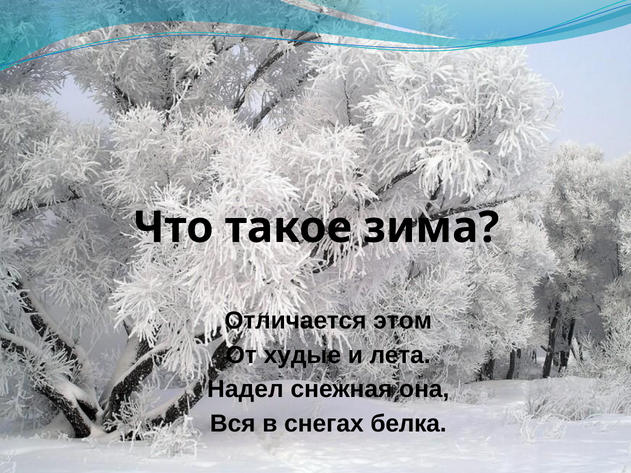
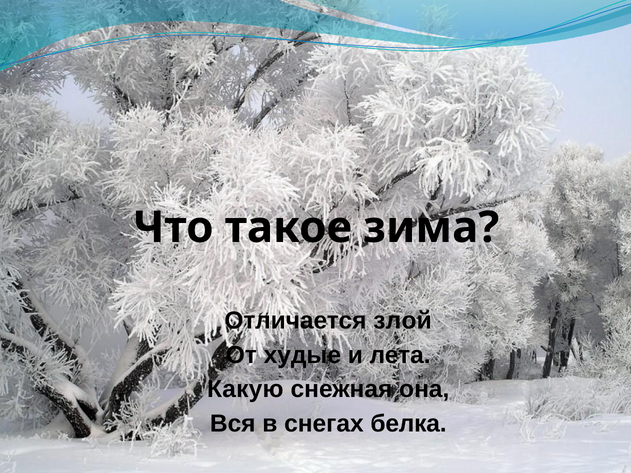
этом: этом -> злой
Надел: Надел -> Какую
